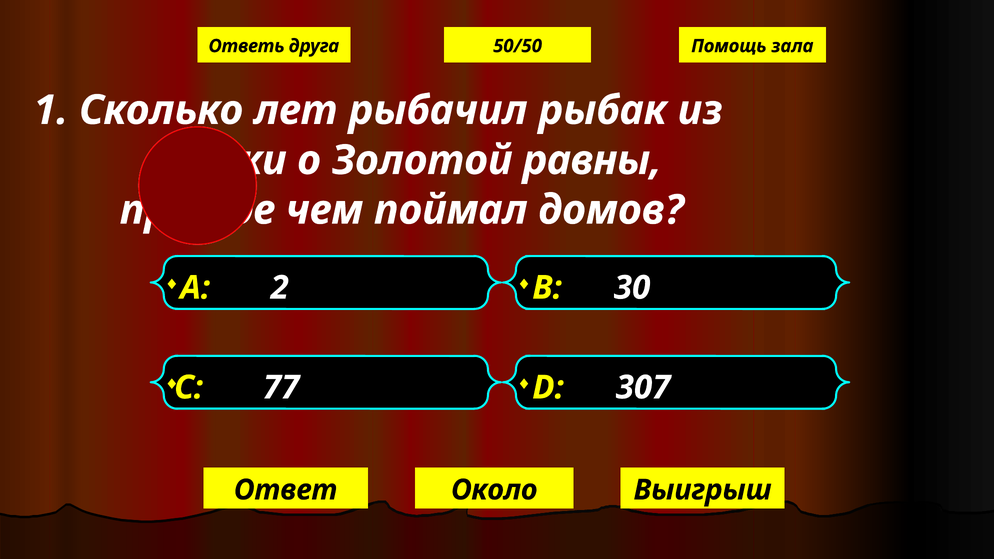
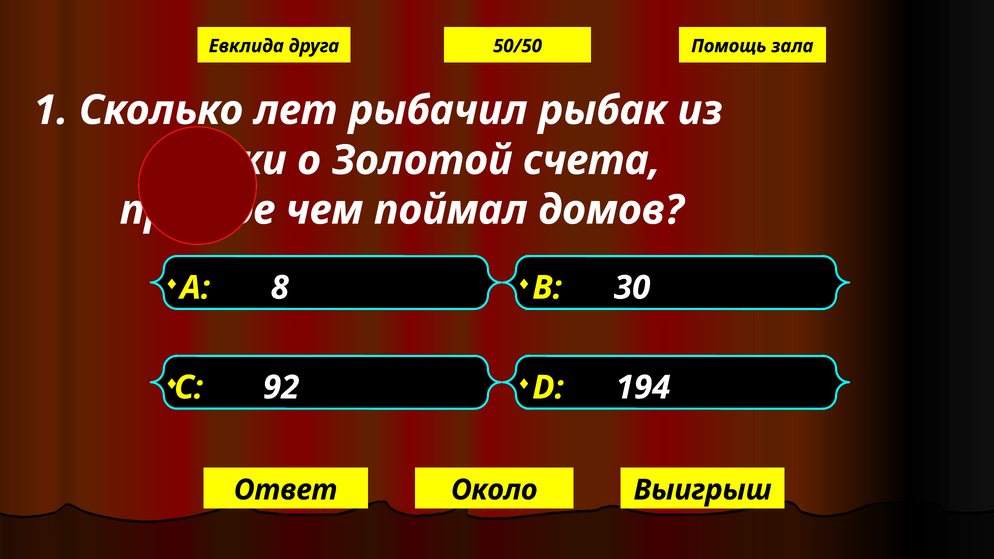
Ответь: Ответь -> Евклида
равны: равны -> счета
2: 2 -> 8
77: 77 -> 92
307: 307 -> 194
